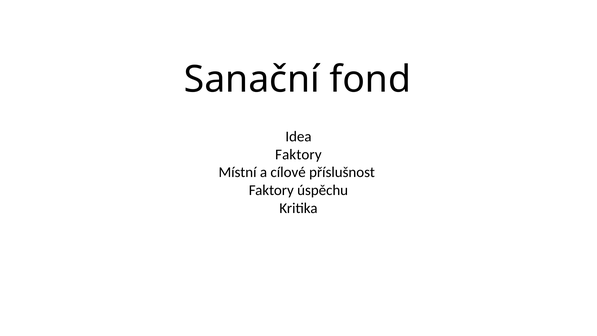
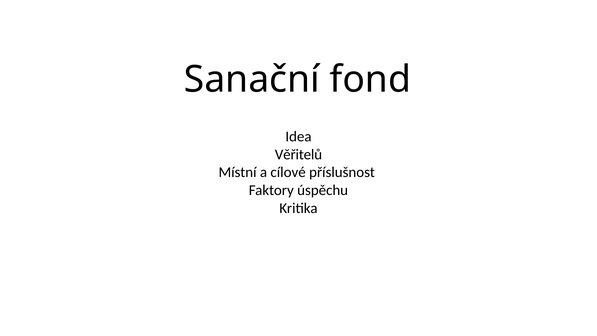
Faktory at (298, 154): Faktory -> Věřitelů
